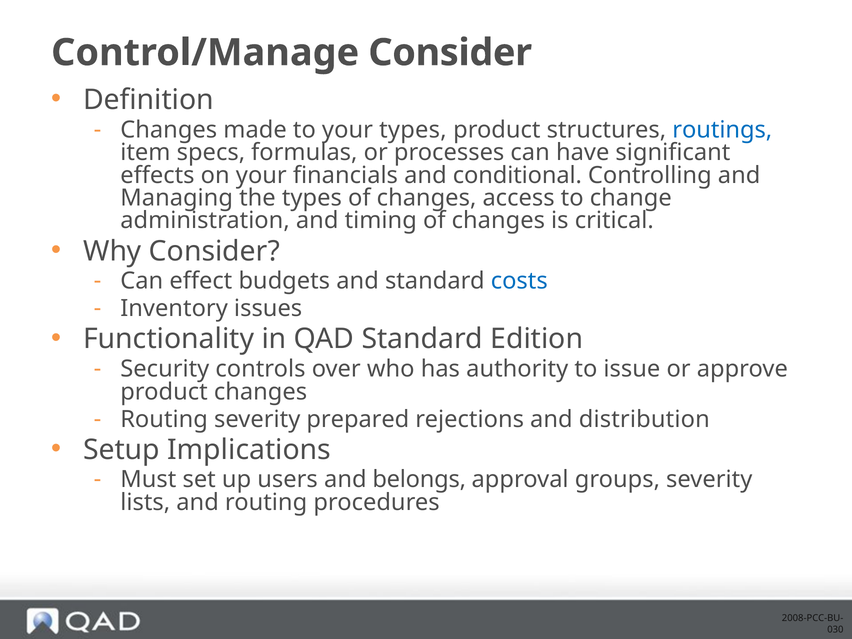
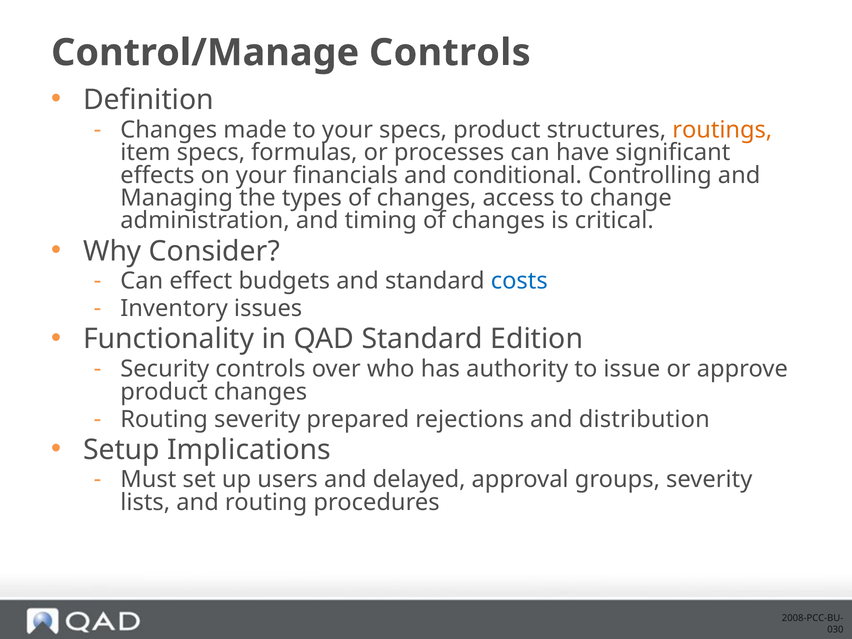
Control/Manage Consider: Consider -> Controls
your types: types -> specs
routings colour: blue -> orange
belongs: belongs -> delayed
